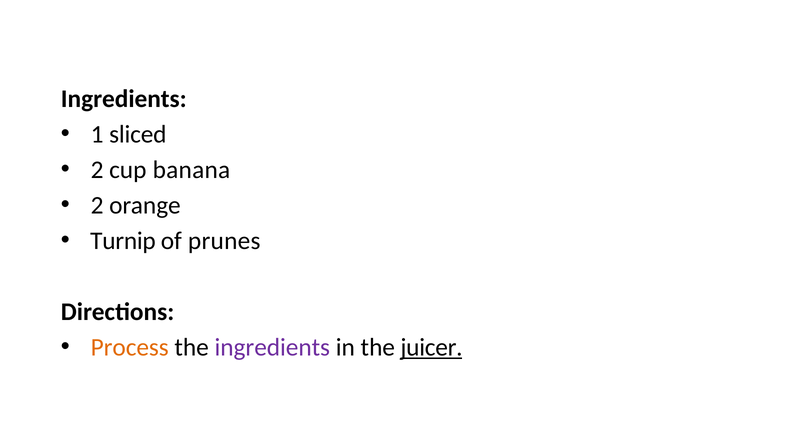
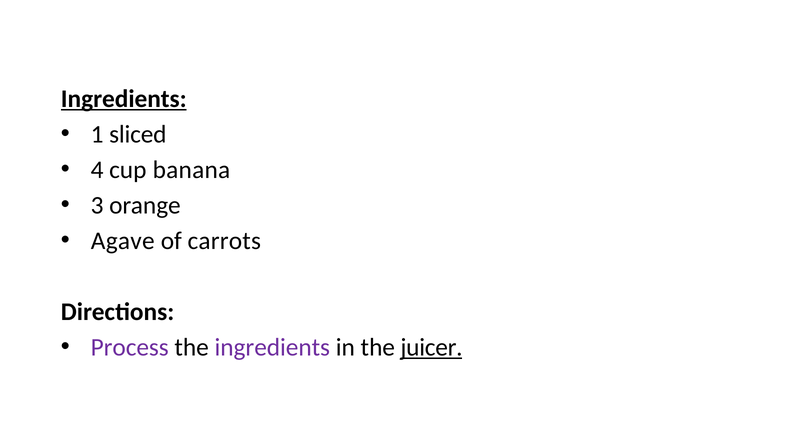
Ingredients at (124, 99) underline: none -> present
2 at (97, 170): 2 -> 4
2 at (97, 205): 2 -> 3
Turnip: Turnip -> Agave
prunes: prunes -> carrots
Process colour: orange -> purple
